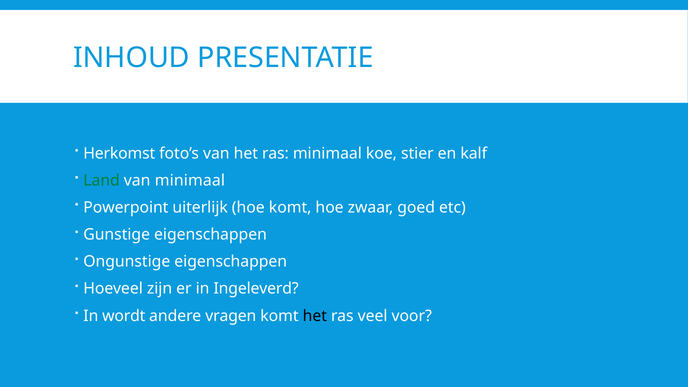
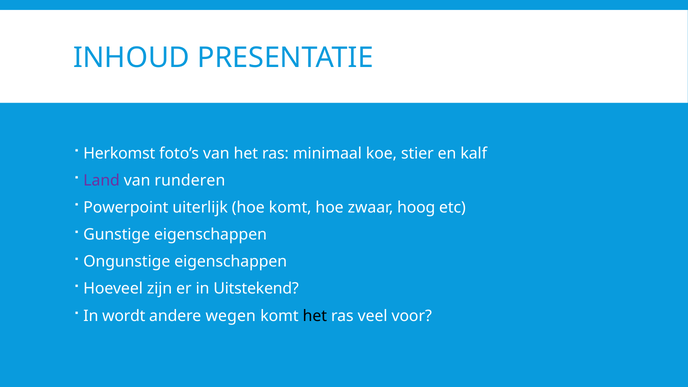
Land colour: green -> purple
van minimaal: minimaal -> runderen
goed: goed -> hoog
Ingeleverd: Ingeleverd -> Uitstekend
vragen: vragen -> wegen
